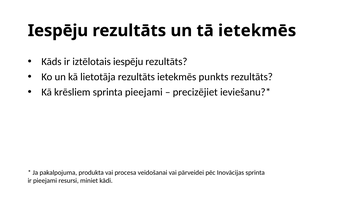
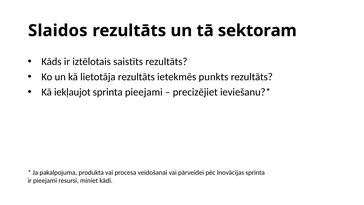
Iespēju at (58, 31): Iespēju -> Slaidos
tā ietekmēs: ietekmēs -> sektoram
iztēlotais iespēju: iespēju -> saistīts
krēsliem: krēsliem -> iekļaujot
